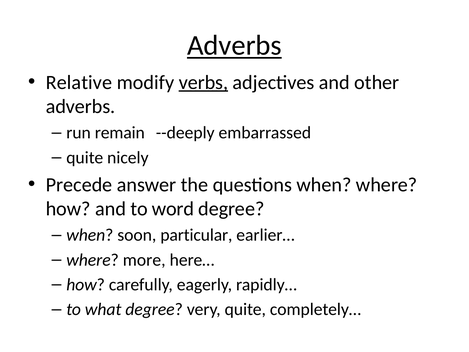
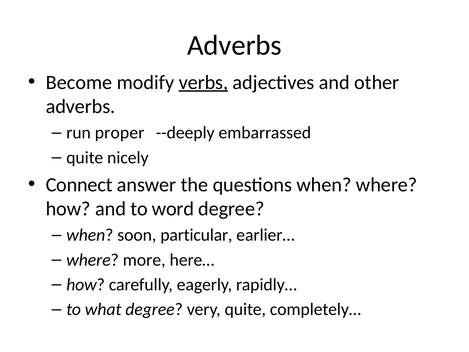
Adverbs at (234, 45) underline: present -> none
Relative: Relative -> Become
remain: remain -> proper
Precede: Precede -> Connect
